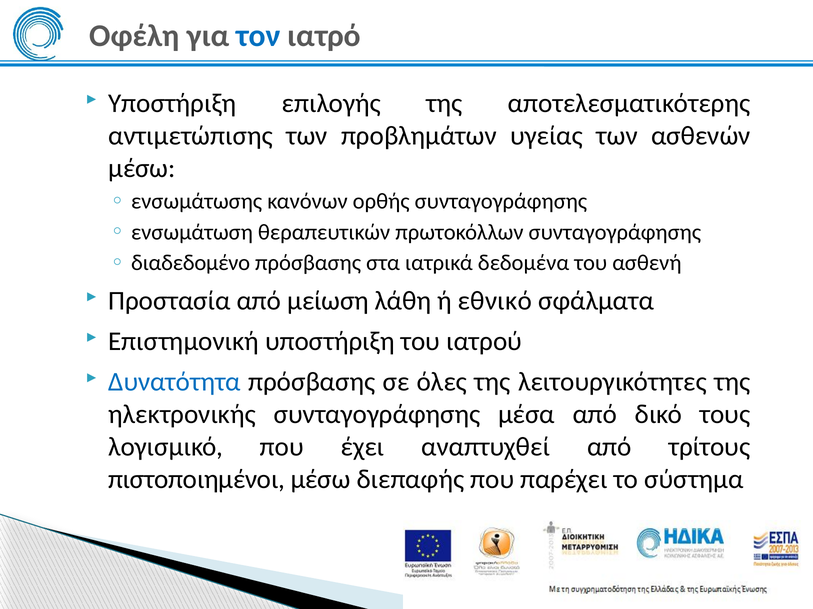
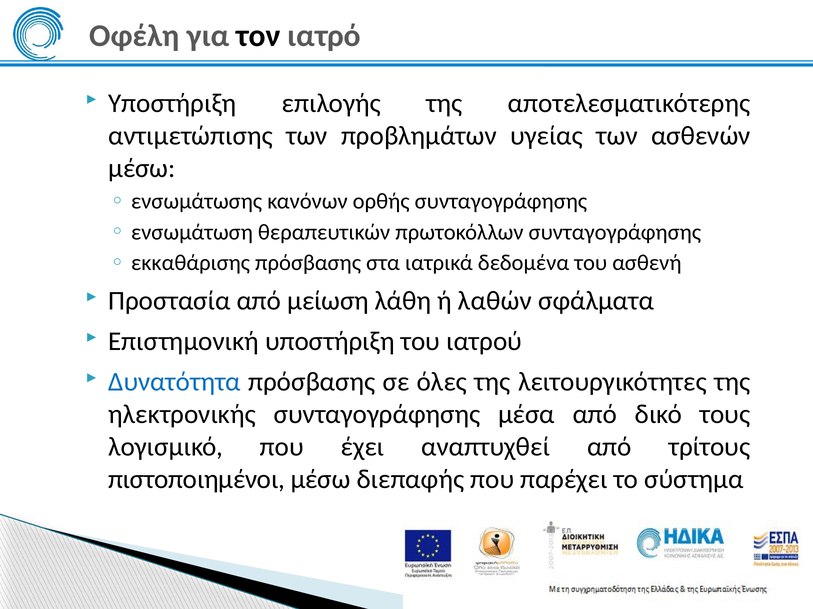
τον colour: blue -> black
διαδεδομένο: διαδεδομένο -> εκκαθάρισης
εθνικό: εθνικό -> λαθών
